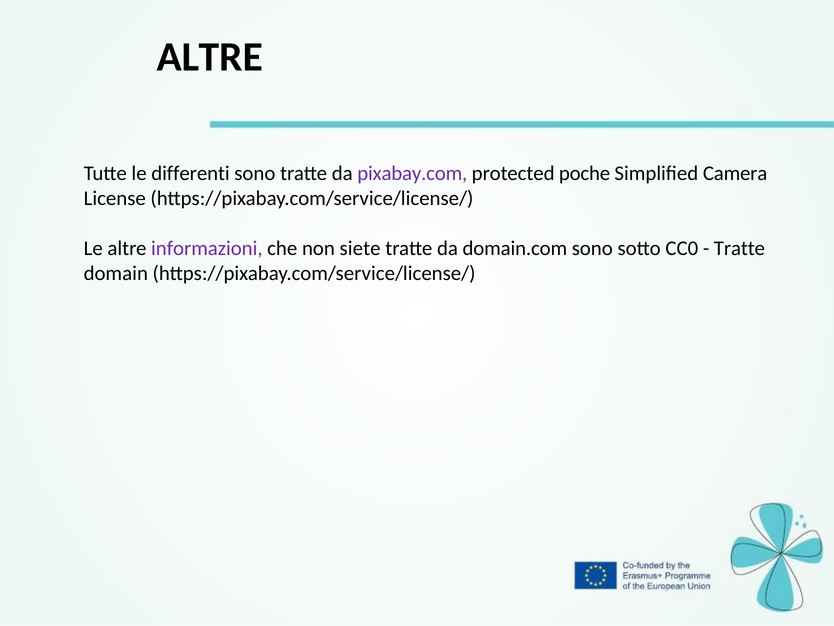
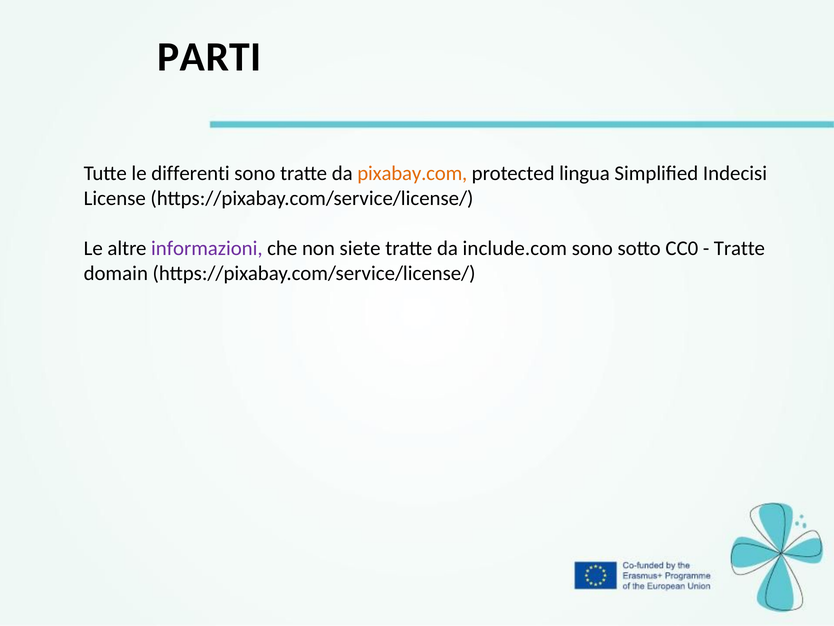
ALTRE at (210, 57): ALTRE -> PARTI
pixabay.com colour: purple -> orange
poche: poche -> lingua
Camera: Camera -> Indecisi
domain.com: domain.com -> include.com
